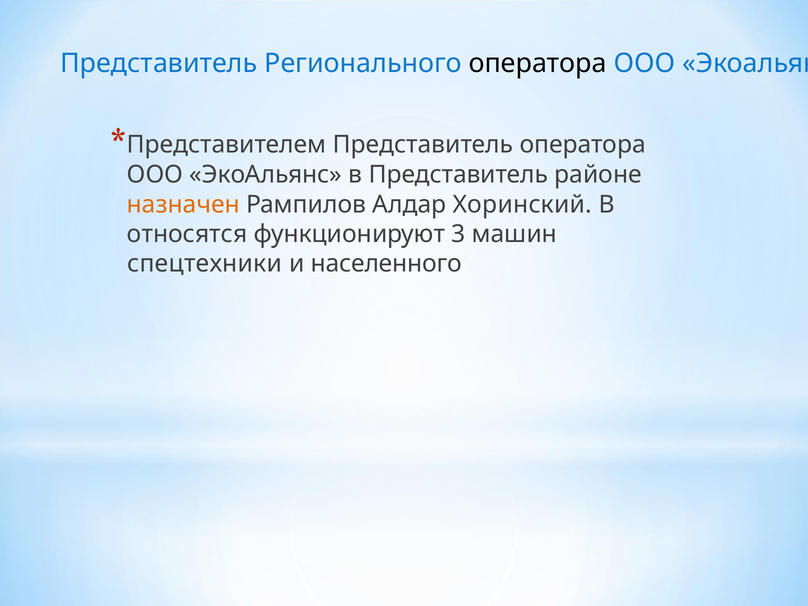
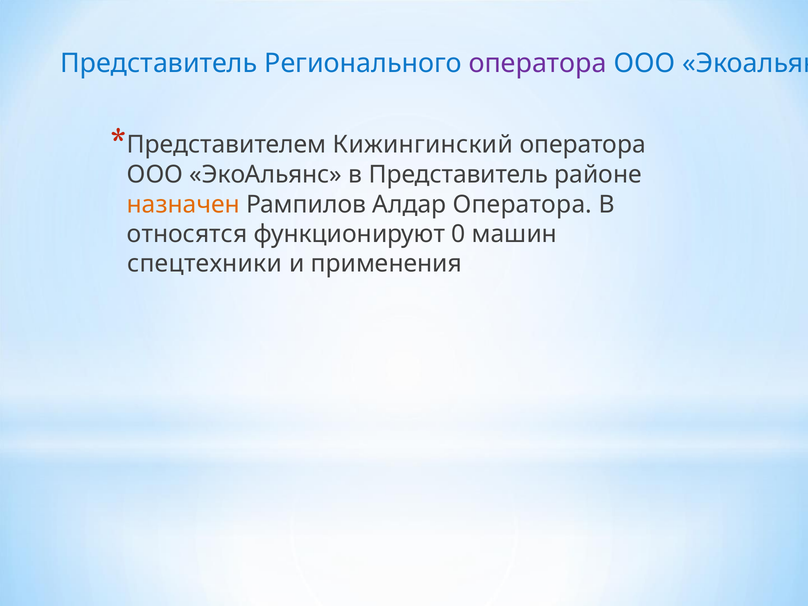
оператора at (538, 63) colour: black -> purple
Представителем Представитель: Представитель -> Кижингинский
Алдар Хоринский: Хоринский -> Оператора
3: 3 -> 0
населенного: населенного -> применения
